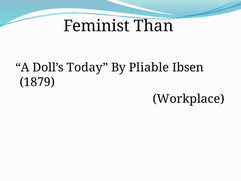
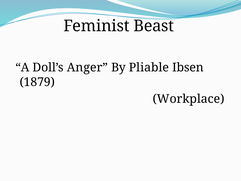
Than: Than -> Beast
Today: Today -> Anger
